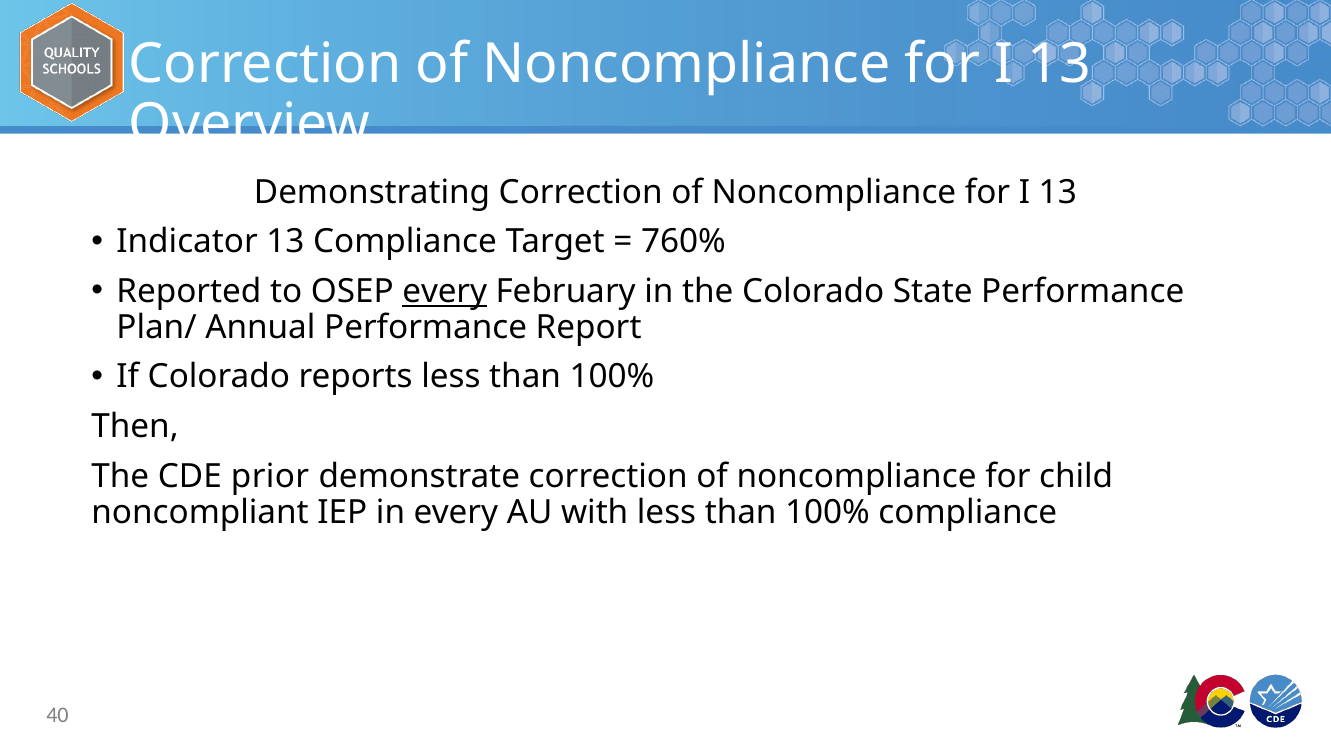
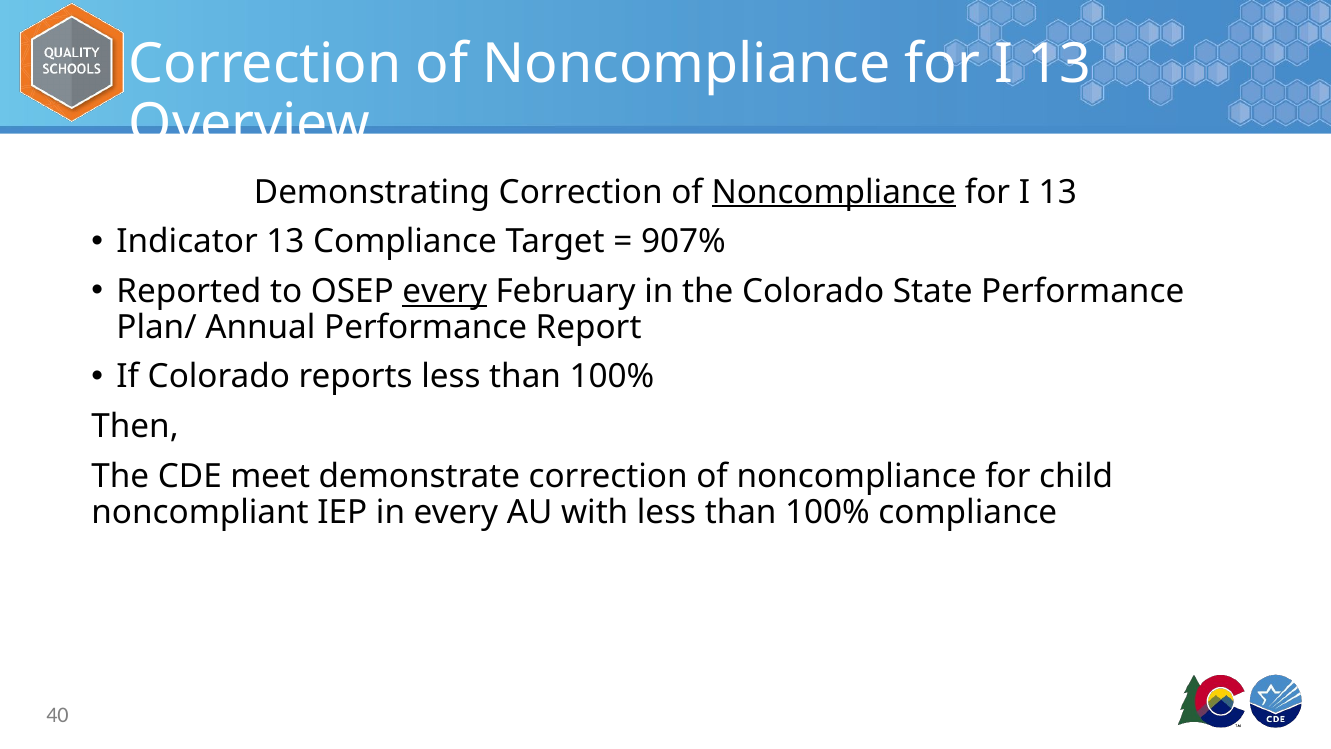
Noncompliance at (834, 192) underline: none -> present
760%: 760% -> 907%
prior: prior -> meet
